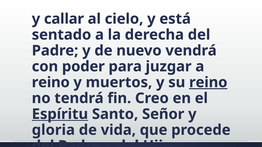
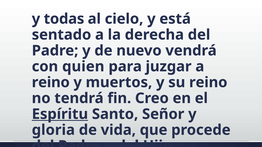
callar: callar -> todas
poder: poder -> quien
reino at (208, 83) underline: present -> none
